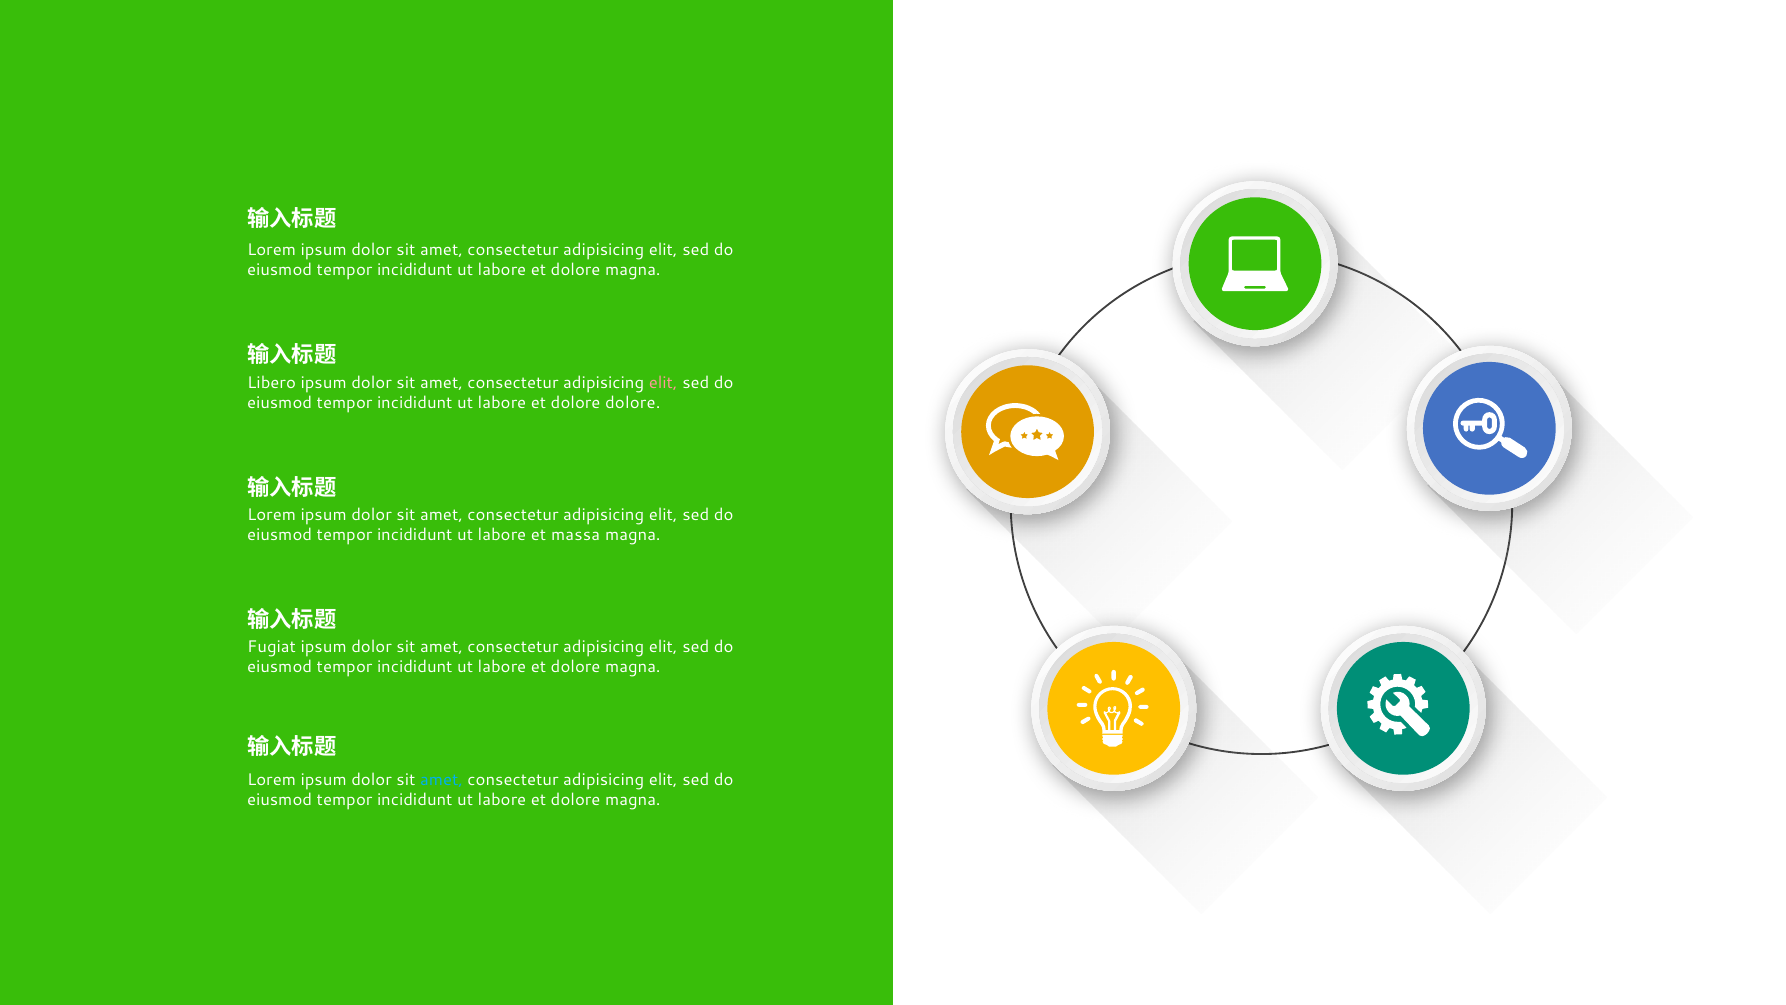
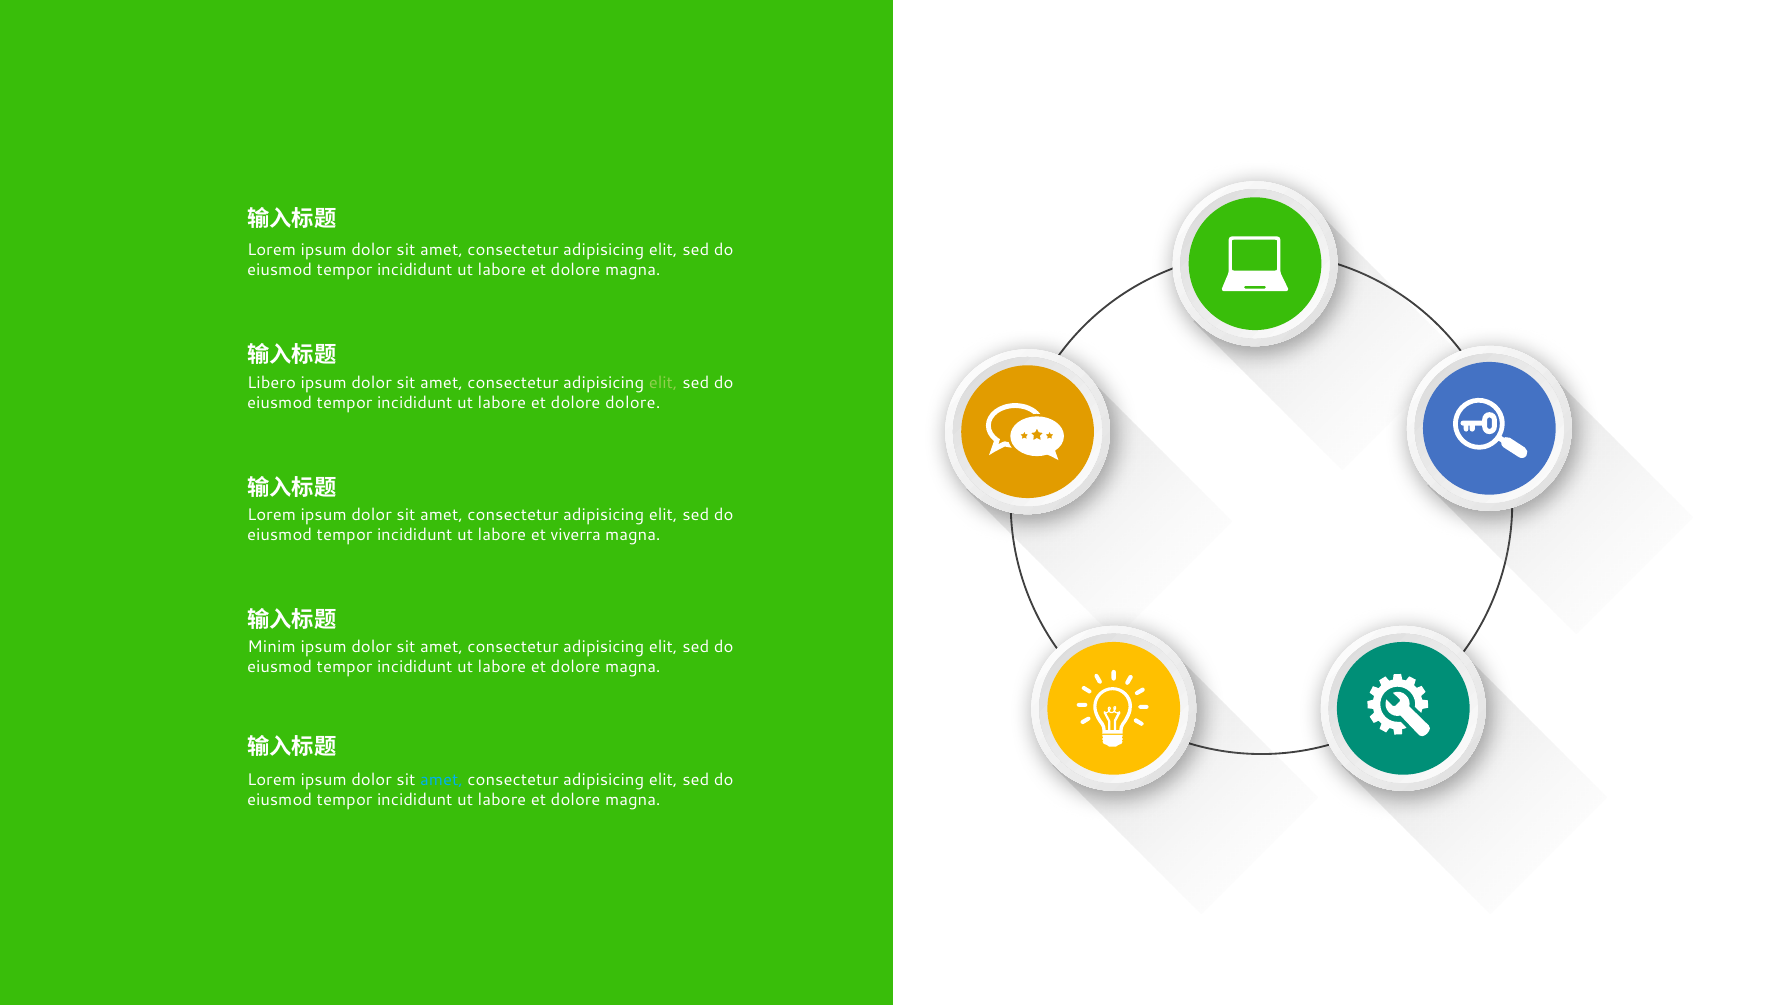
elit at (663, 382) colour: pink -> light green
massa: massa -> viverra
Fugiat: Fugiat -> Minim
